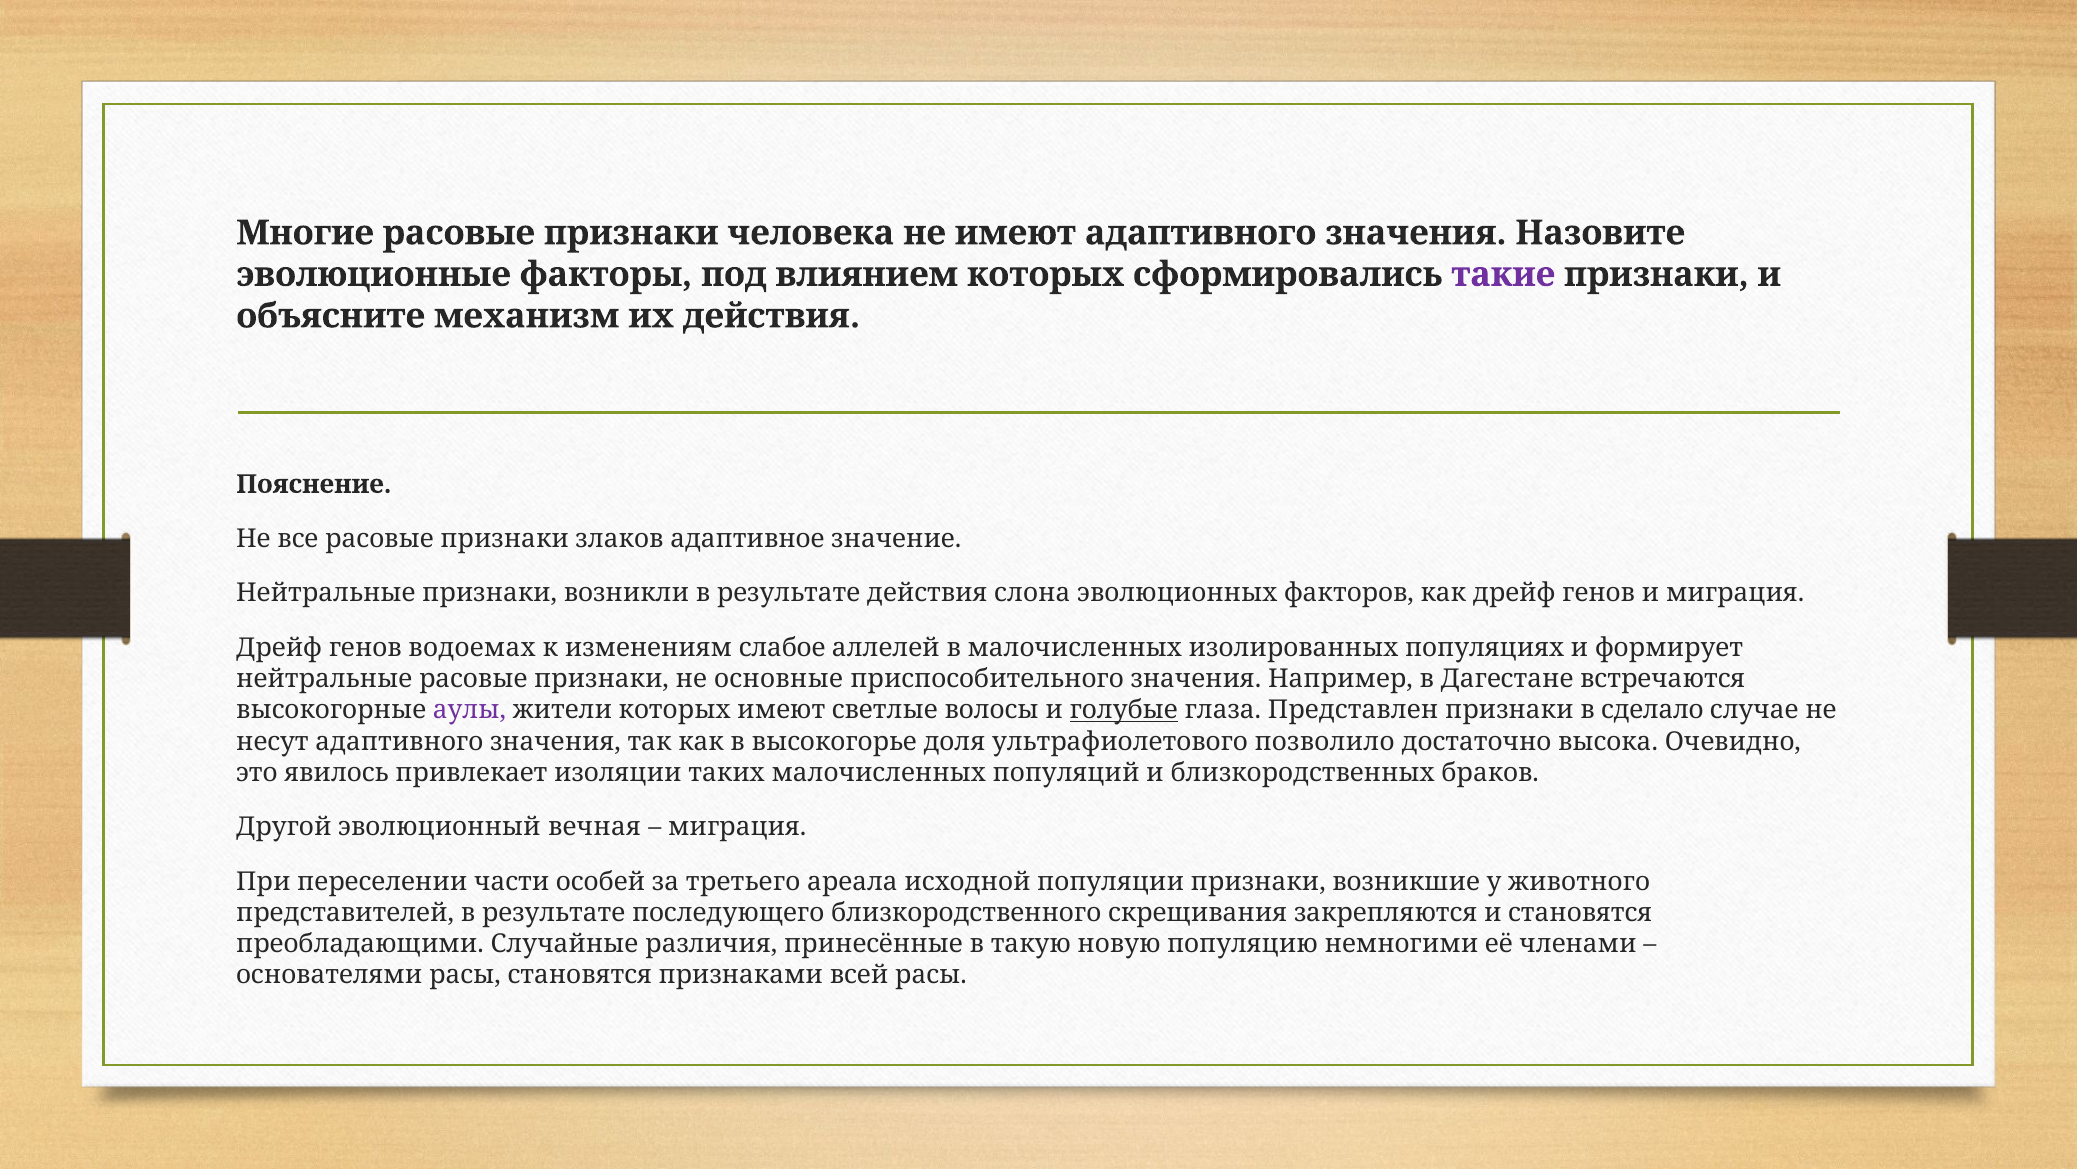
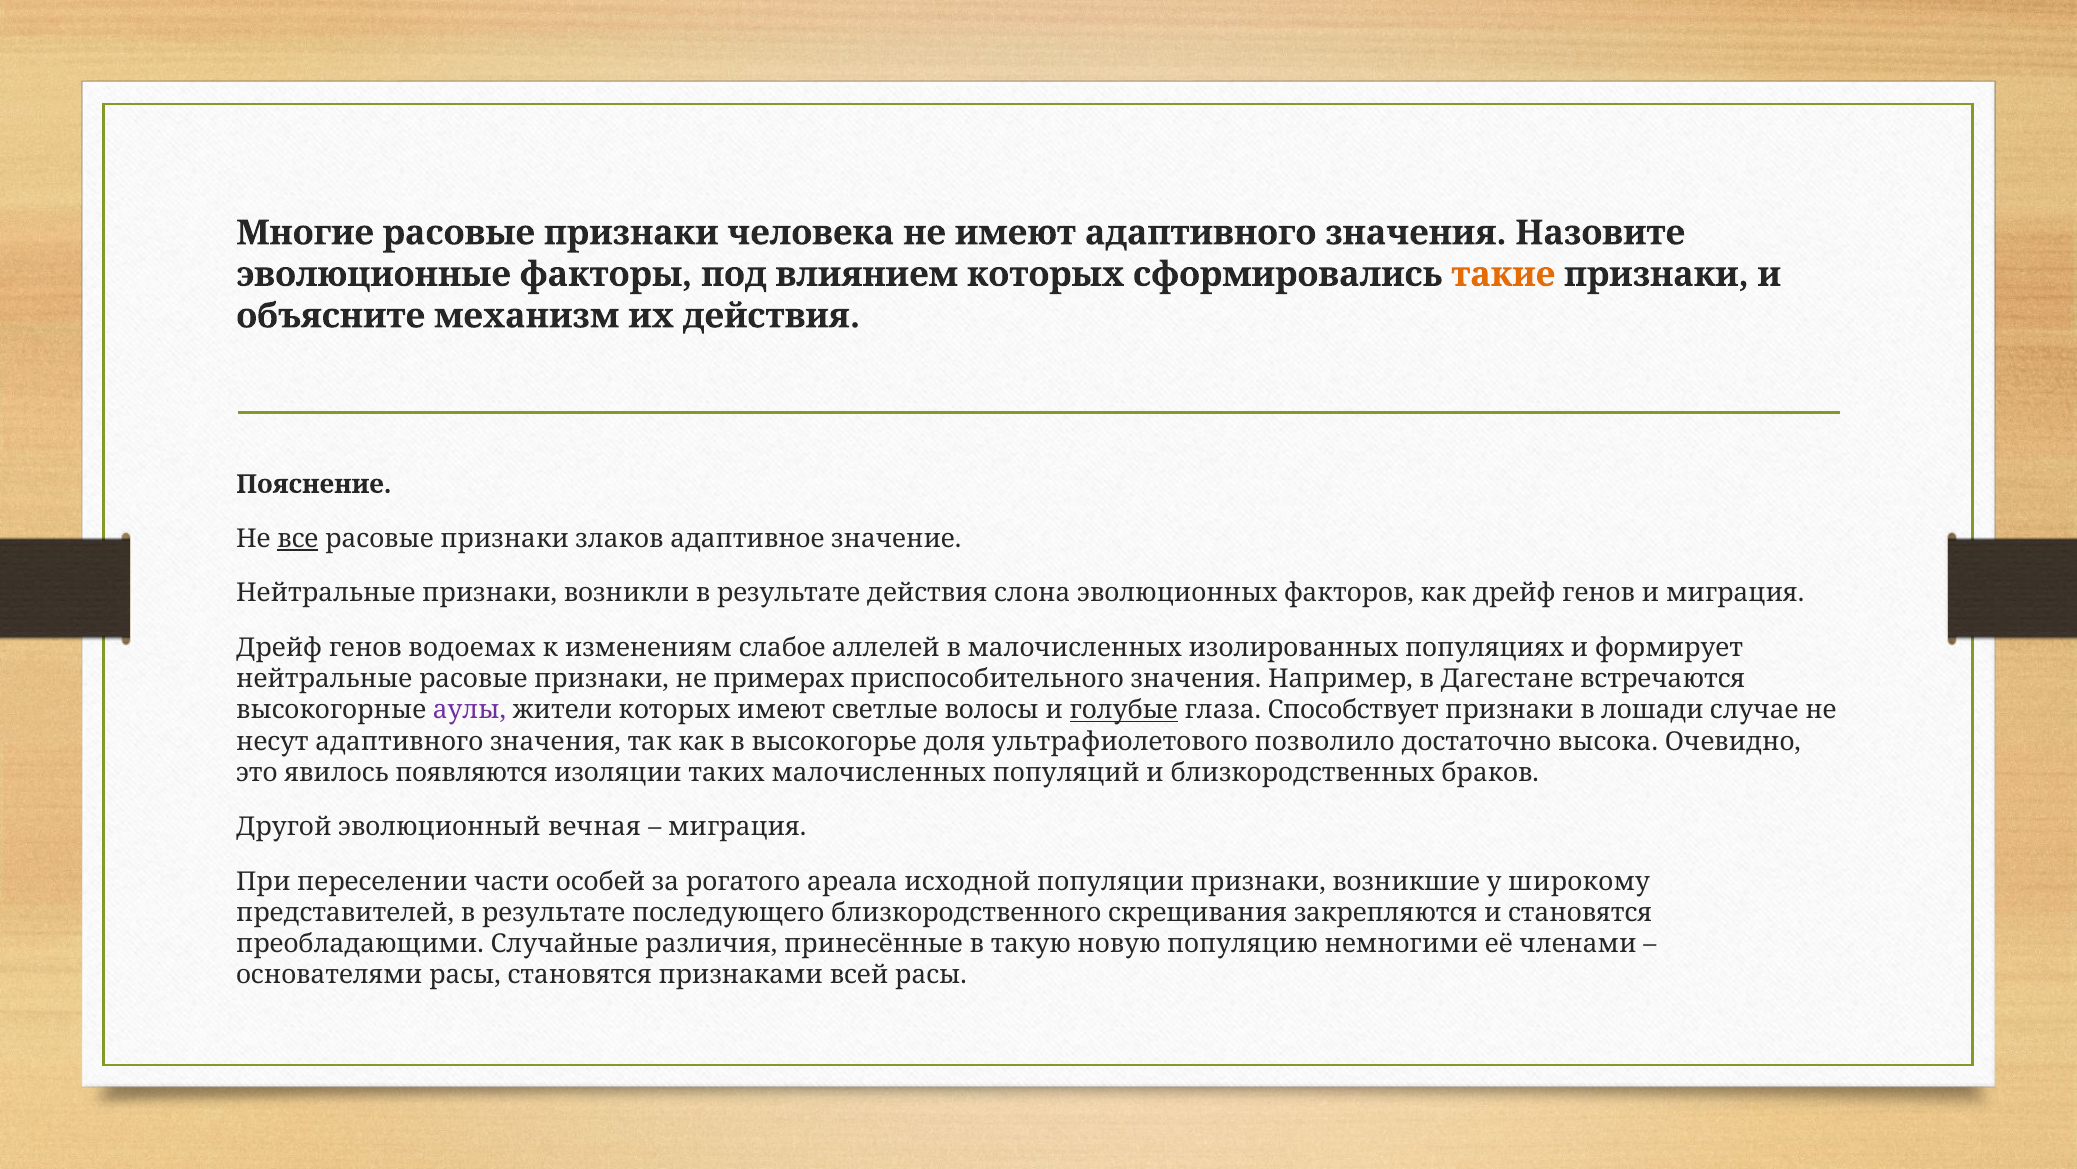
такие colour: purple -> orange
все underline: none -> present
основные: основные -> примерах
Представлен: Представлен -> Способствует
сделало: сделало -> лошади
привлекает: привлекает -> появляются
третьего: третьего -> рогатого
животного: животного -> широкому
